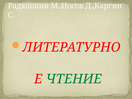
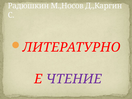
ЧТЕНИЕ colour: green -> purple
